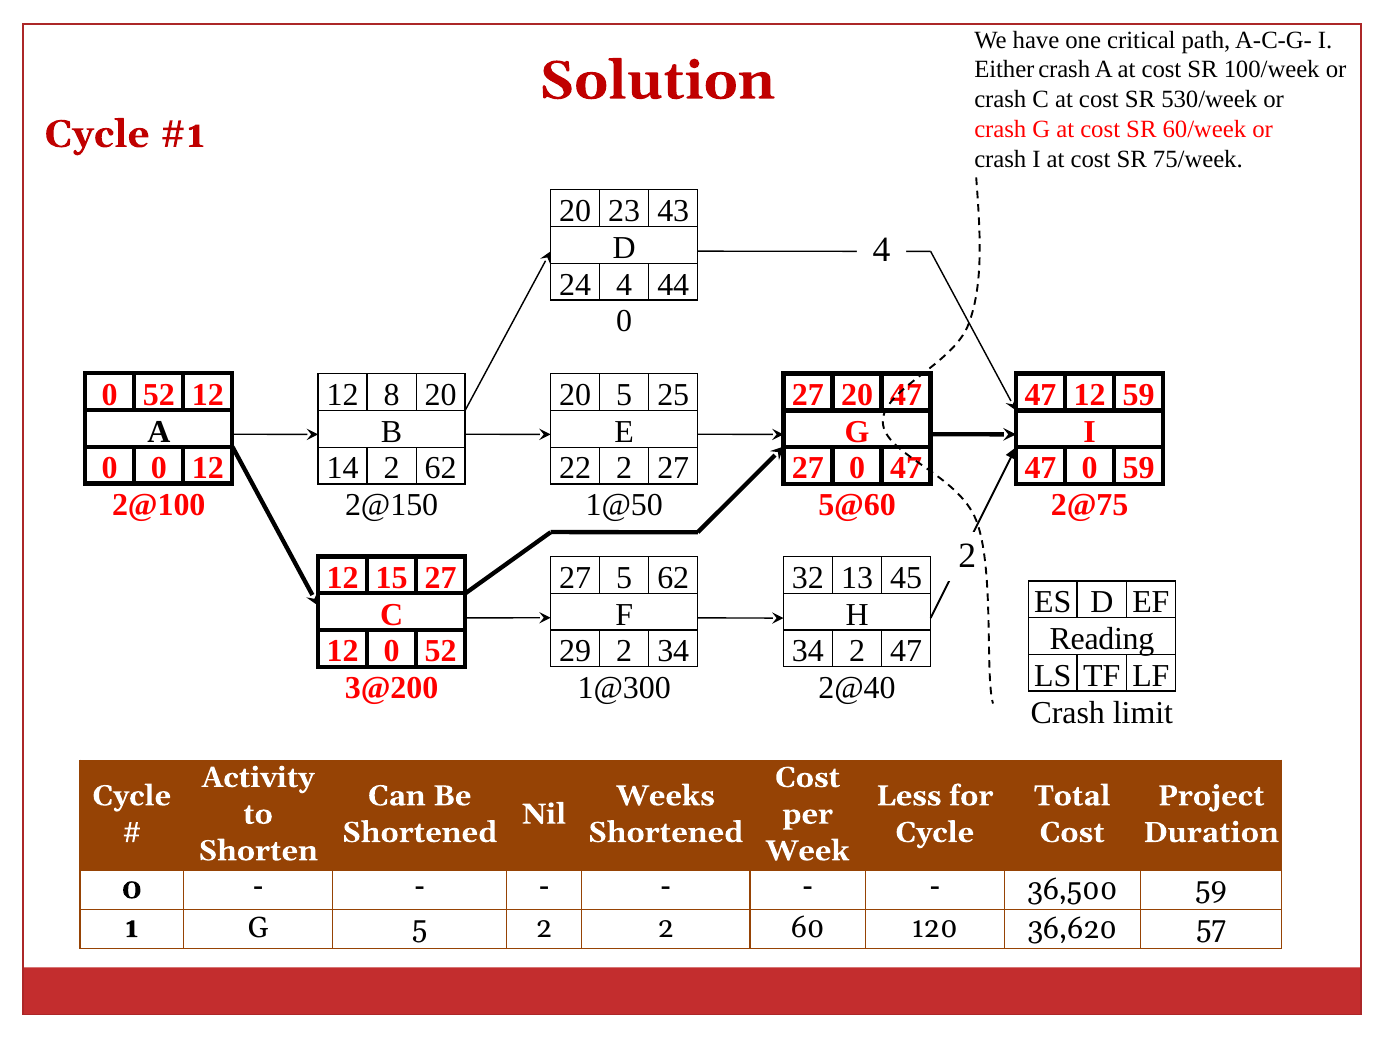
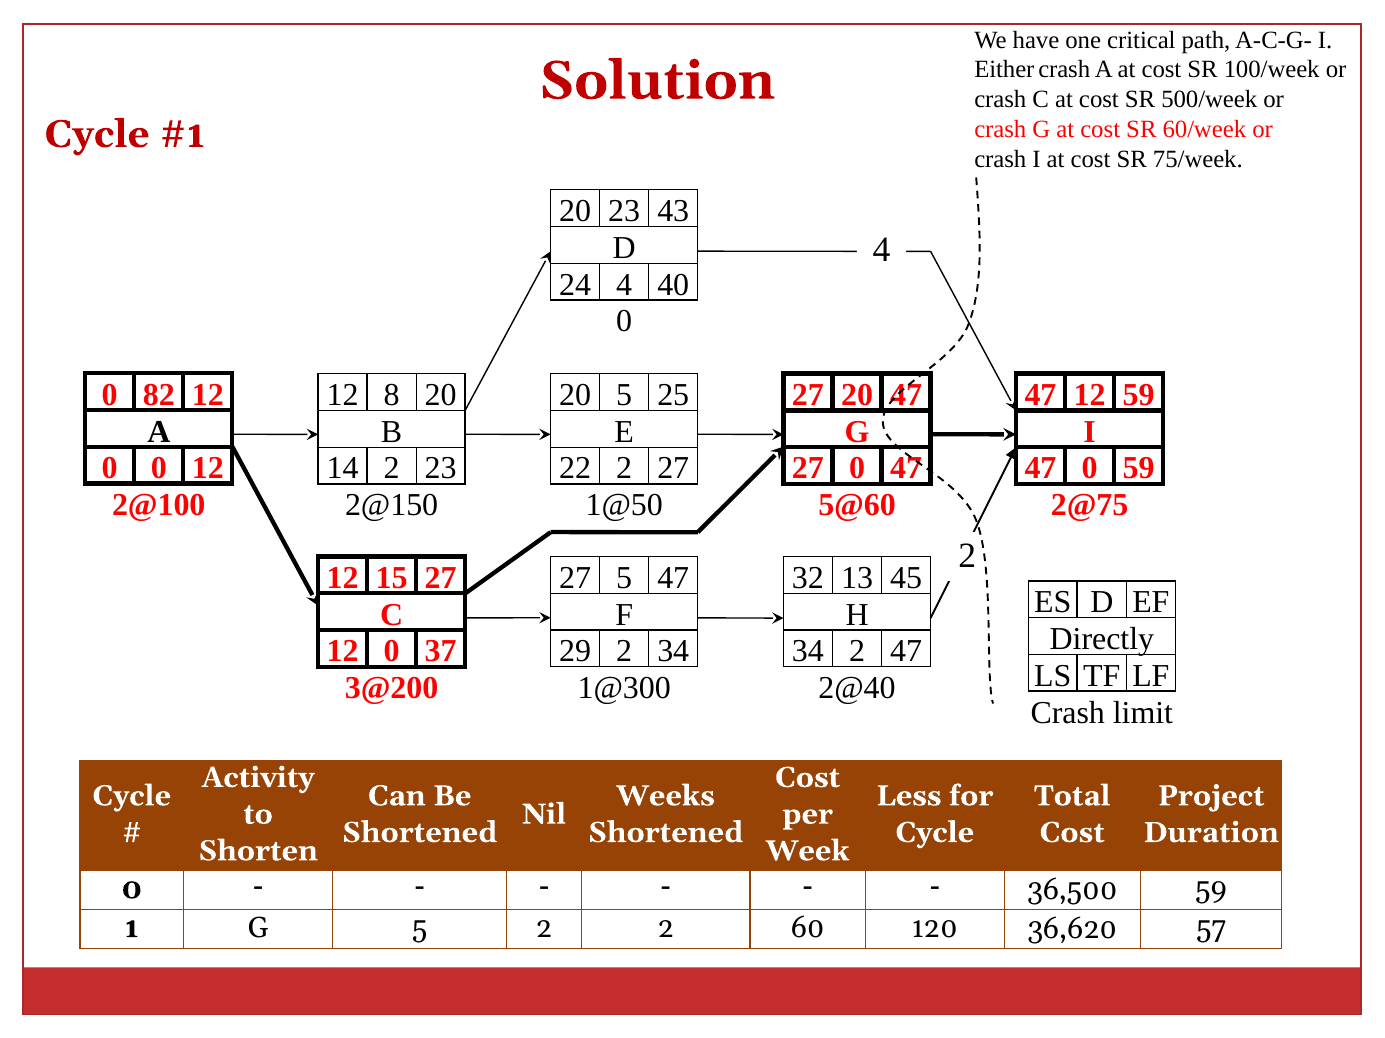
530/week: 530/week -> 500/week
44: 44 -> 40
52 at (159, 395): 52 -> 82
2 62: 62 -> 23
5 62: 62 -> 47
Reading: Reading -> Directly
12 0 52: 52 -> 37
